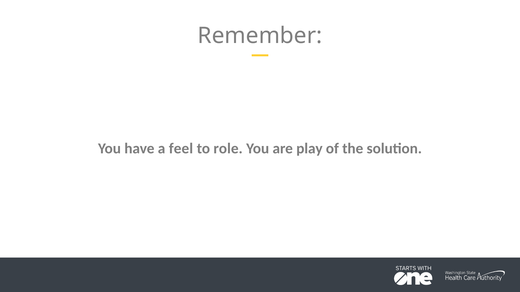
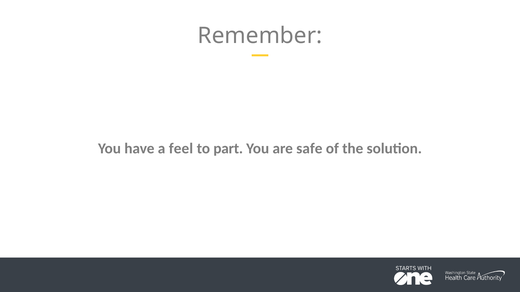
role: role -> part
play: play -> safe
